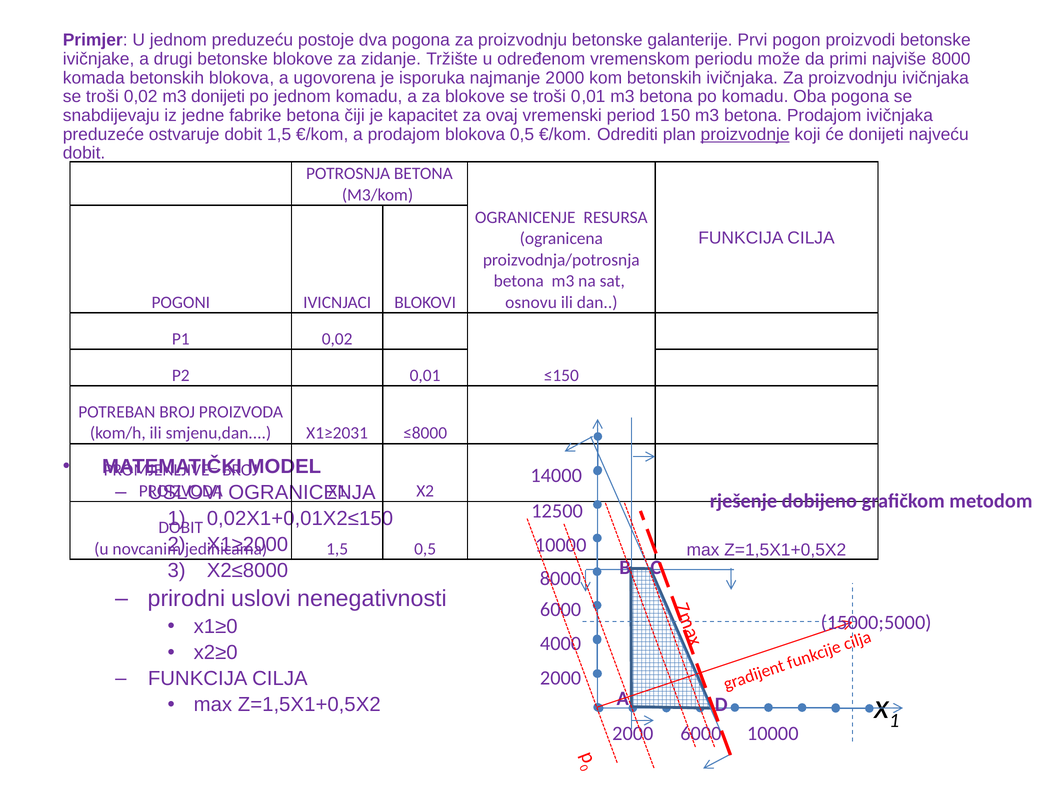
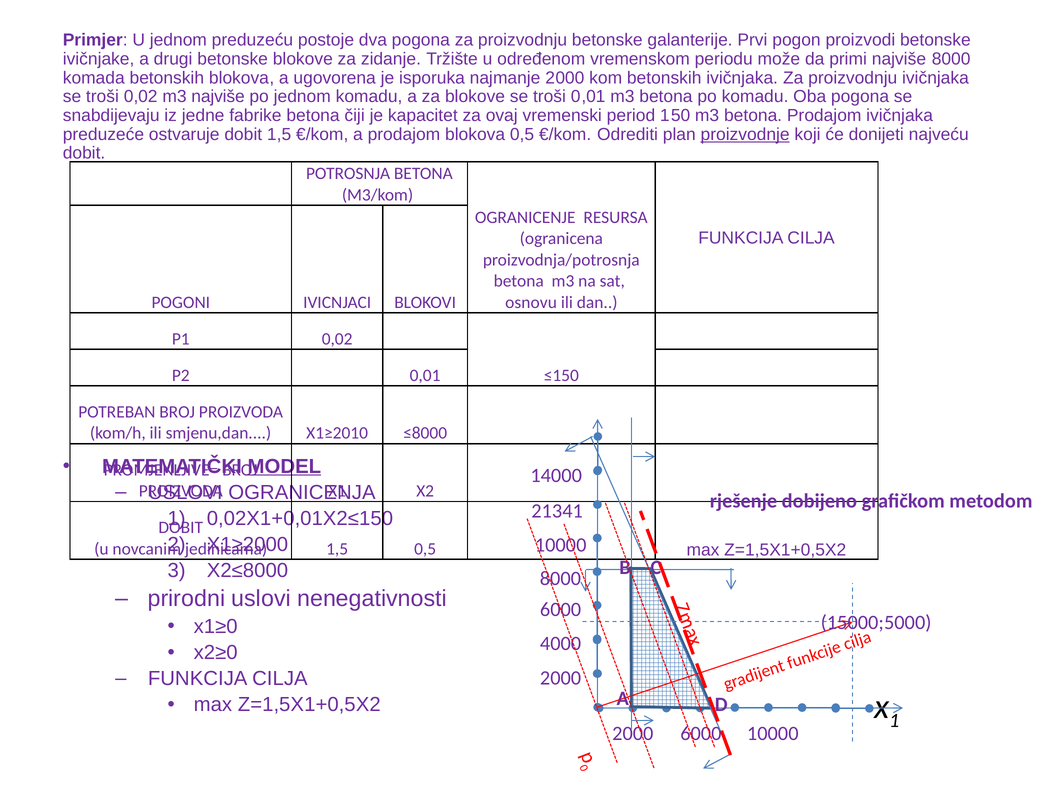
m3 donijeti: donijeti -> najviše
X1≥2031: X1≥2031 -> X1≥2010
MODEL underline: none -> present
12500: 12500 -> 21341
